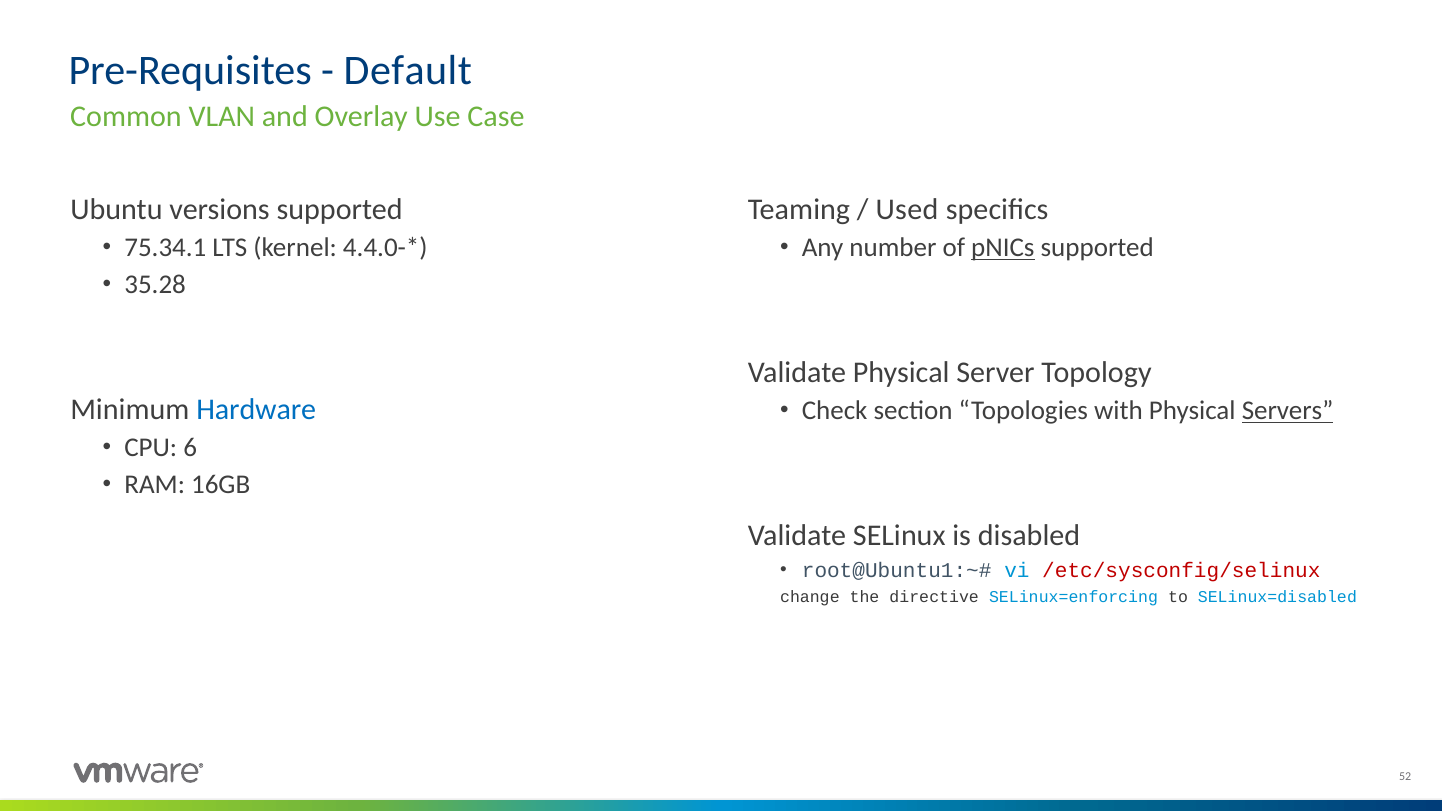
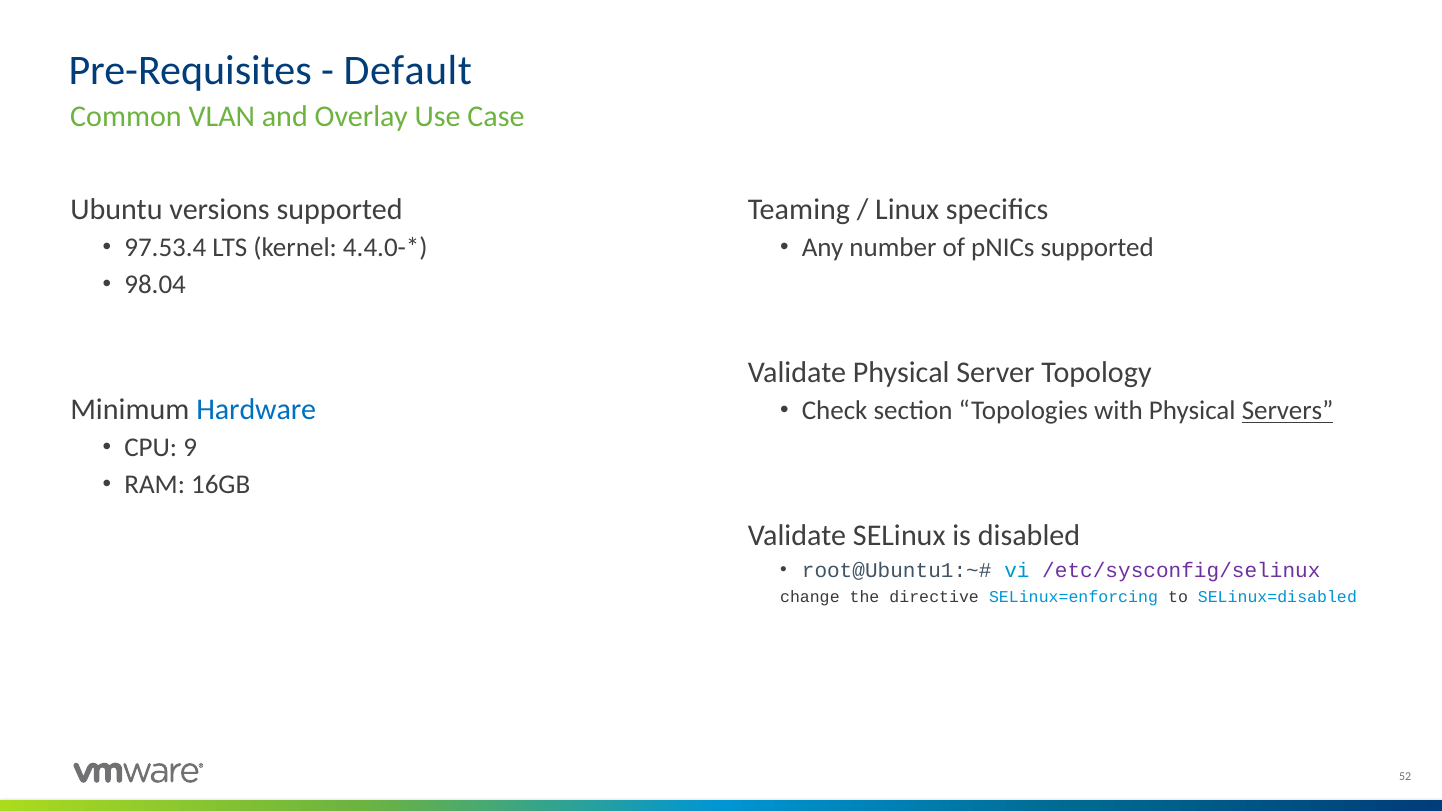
Used: Used -> Linux
75.34.1: 75.34.1 -> 97.53.4
pNICs underline: present -> none
35.28: 35.28 -> 98.04
6: 6 -> 9
/etc/sysconfig/selinux colour: red -> purple
